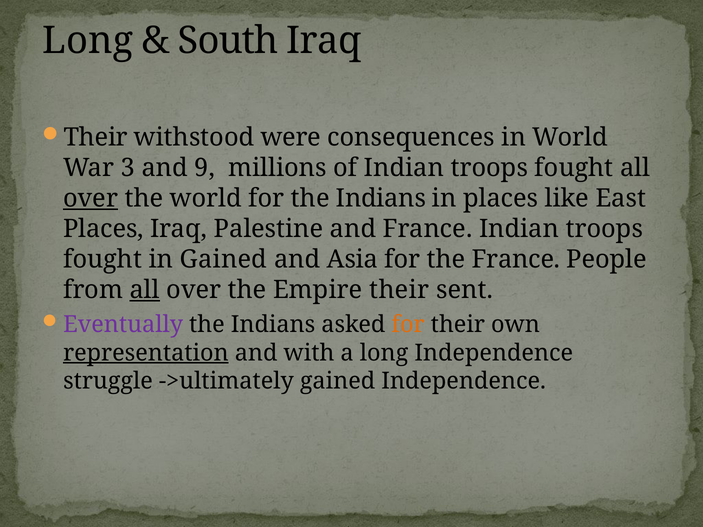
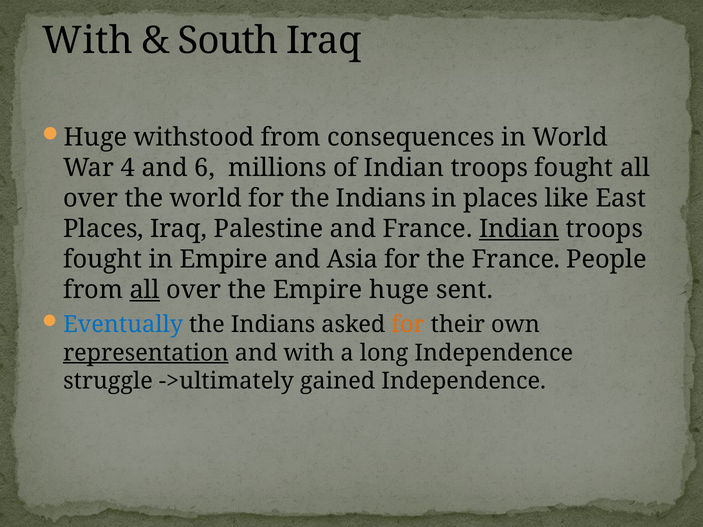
Long at (88, 41): Long -> With
Their at (96, 138): Their -> Huge
withstood were: were -> from
3: 3 -> 4
9: 9 -> 6
over at (91, 199) underline: present -> none
Indian at (519, 229) underline: none -> present
in Gained: Gained -> Empire
Empire their: their -> huge
Eventually colour: purple -> blue
